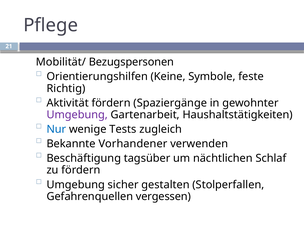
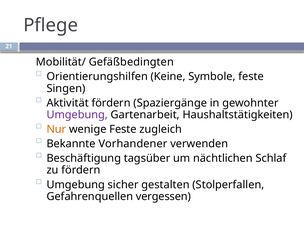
Bezugspersonen: Bezugspersonen -> Gefäßbedingten
Richtig: Richtig -> Singen
Nur colour: blue -> orange
wenige Tests: Tests -> Feste
